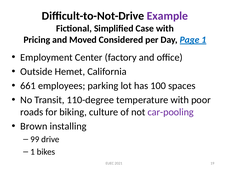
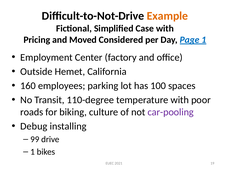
Example colour: purple -> orange
661: 661 -> 160
Brown: Brown -> Debug
